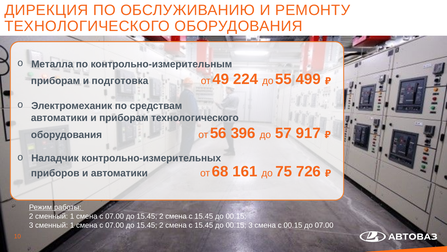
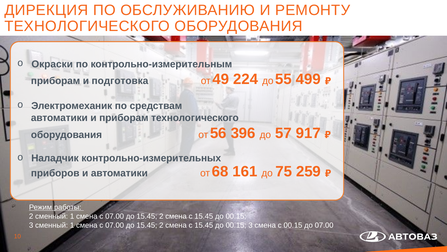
Металла: Металла -> Окраски
726: 726 -> 259
